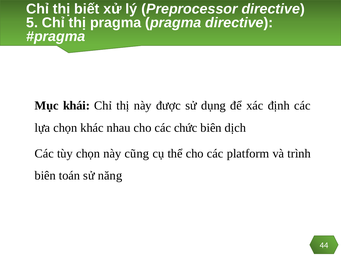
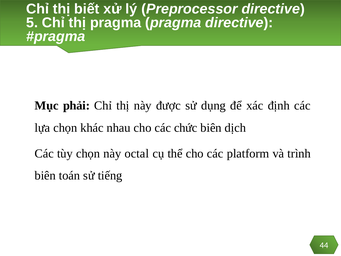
khái: khái -> phải
cũng: cũng -> octal
năng: năng -> tiếng
